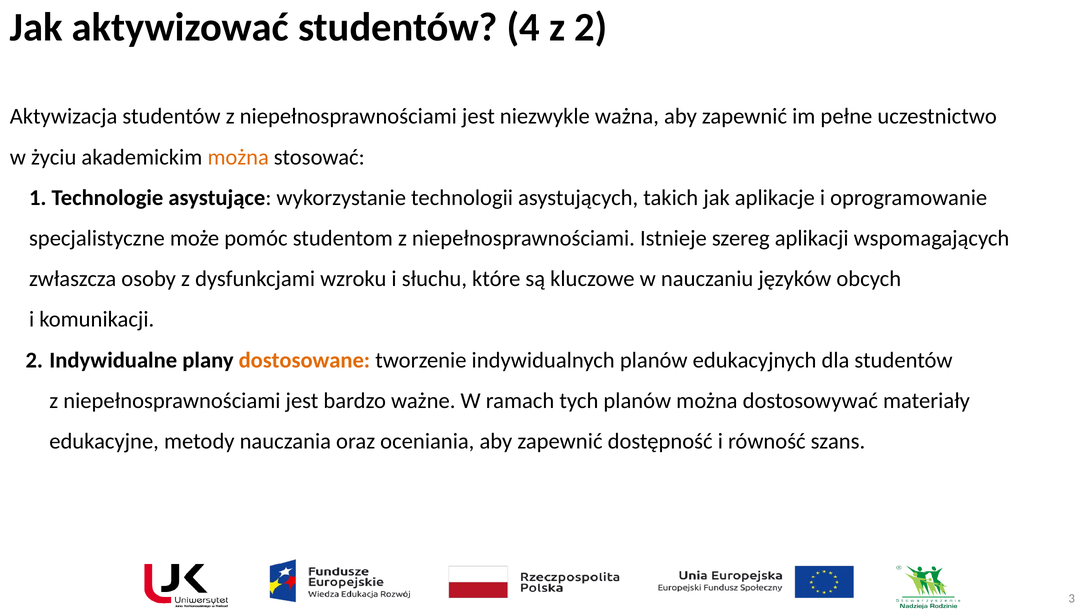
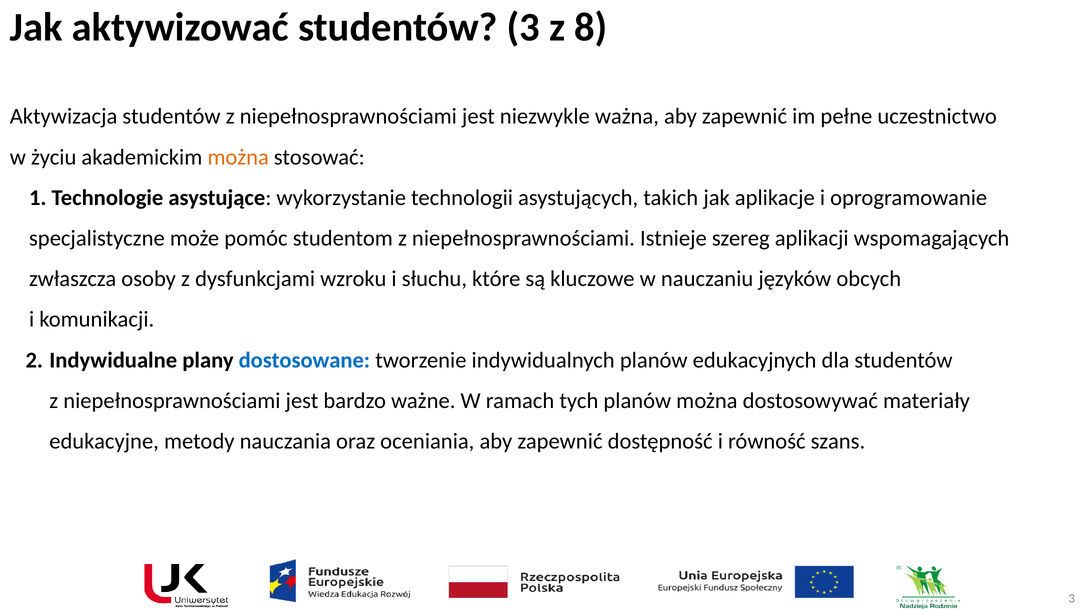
studentów 4: 4 -> 3
z 2: 2 -> 8
dostosowane colour: orange -> blue
